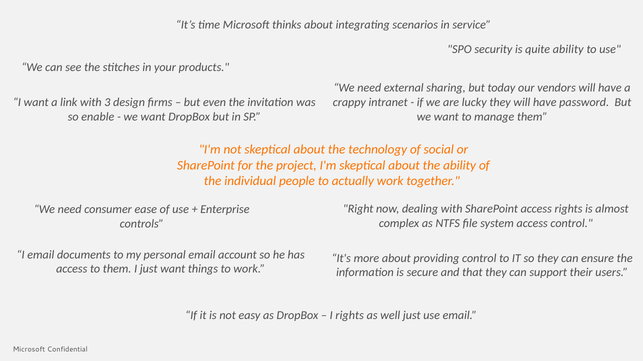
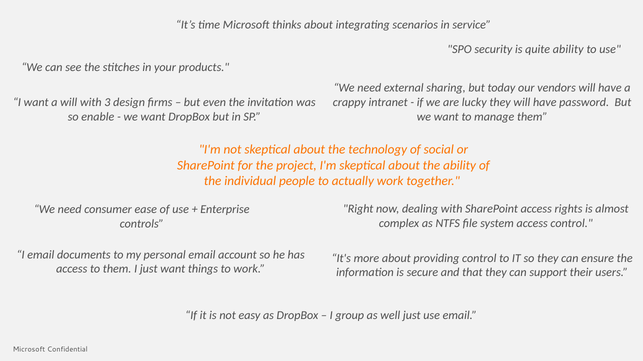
a link: link -> will
I rights: rights -> group
